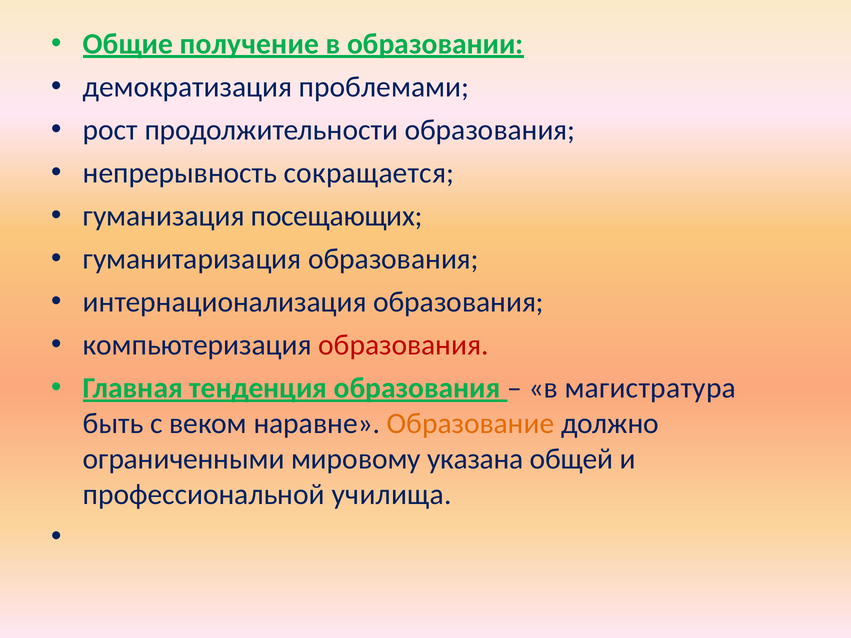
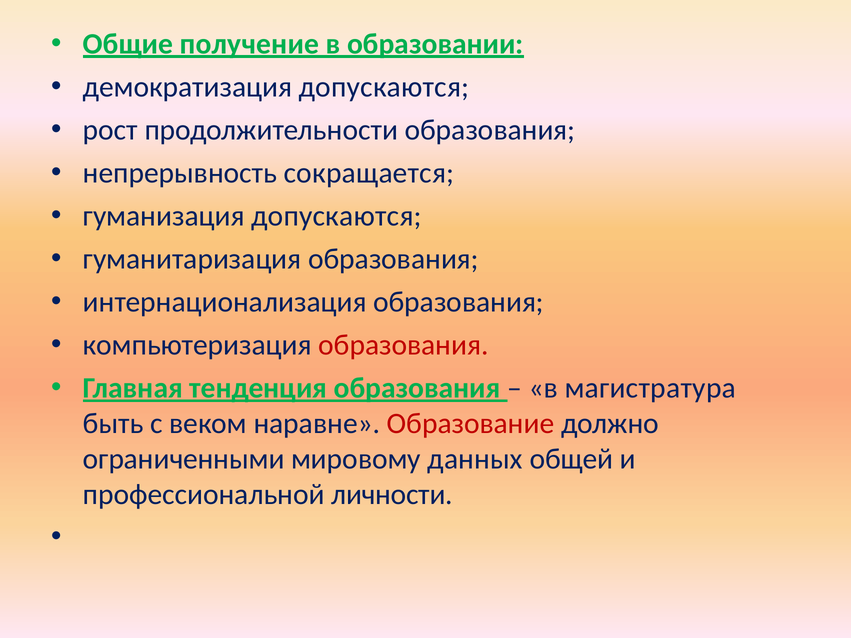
демократизация проблемами: проблемами -> допускаются
гуманизация посещающих: посещающих -> допускаются
Образование colour: orange -> red
указана: указана -> данных
училища: училища -> личности
